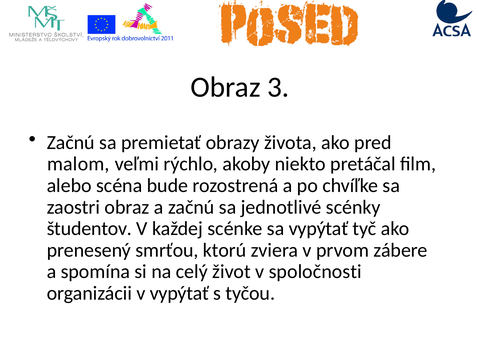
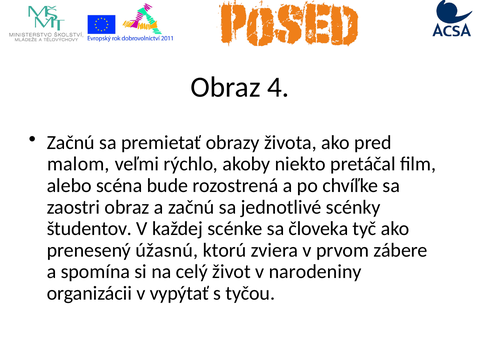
3: 3 -> 4
sa vypýtať: vypýtať -> človeka
smrťou: smrťou -> úžasnú
spoločnosti: spoločnosti -> narodeniny
